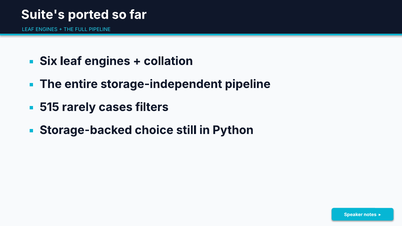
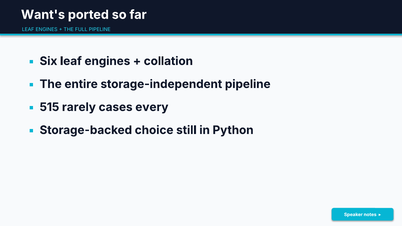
Suite's: Suite's -> Want's
filters: filters -> every
